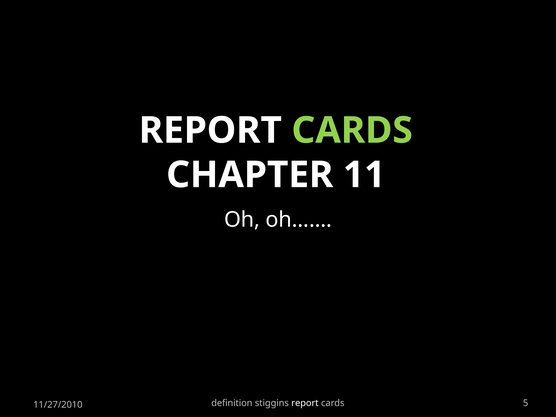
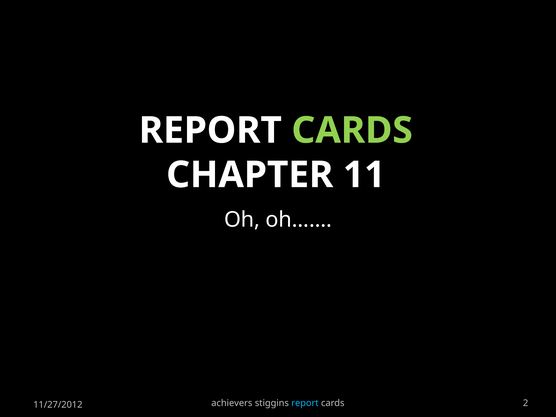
definition: definition -> achievers
report at (305, 403) colour: white -> light blue
5: 5 -> 2
11/27/2010: 11/27/2010 -> 11/27/2012
